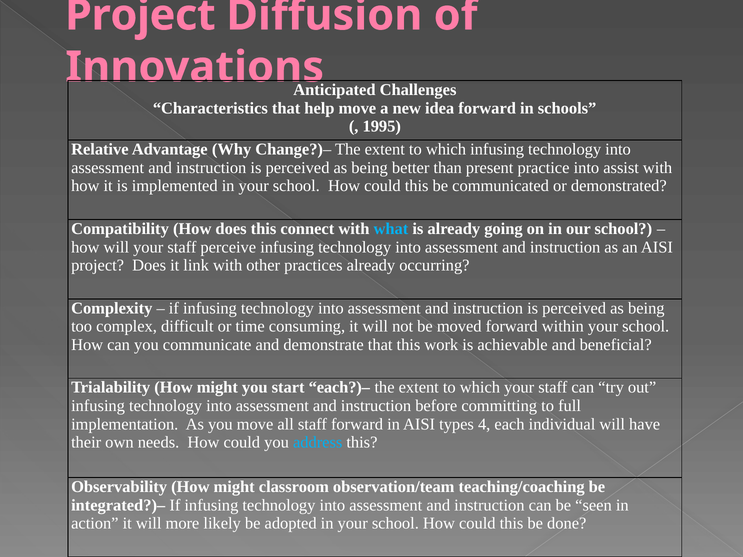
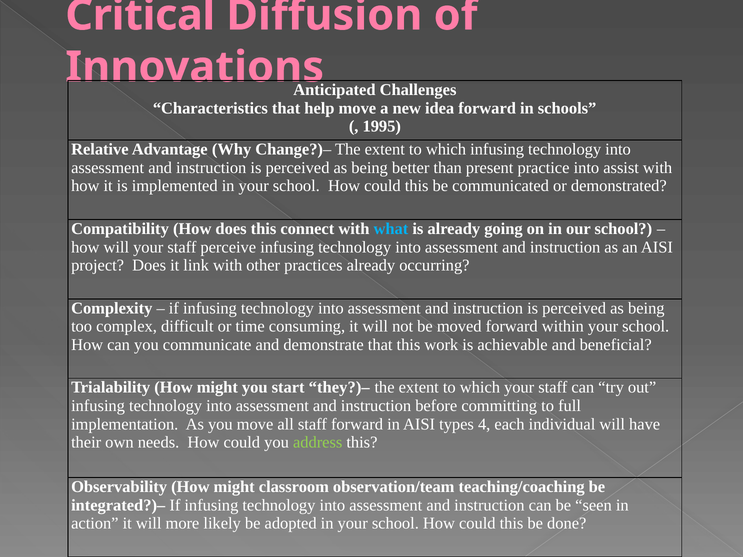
Project at (140, 15): Project -> Critical
each?)–: each?)– -> they?)–
address colour: light blue -> light green
